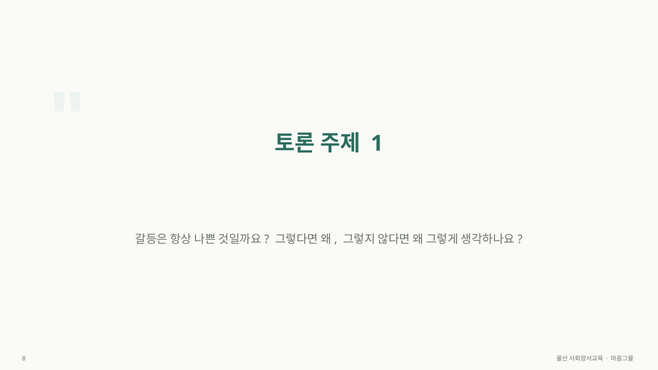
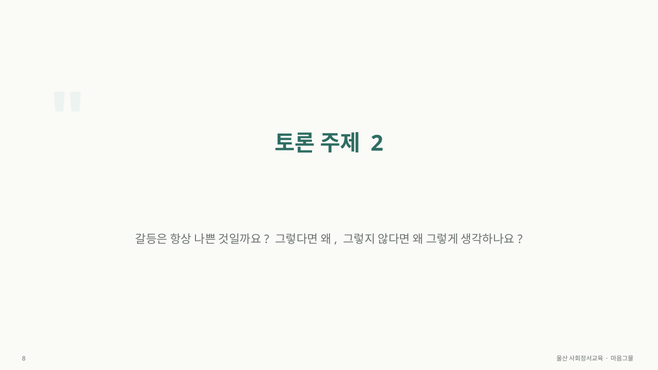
1: 1 -> 2
